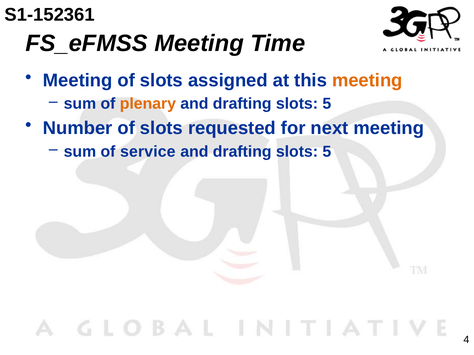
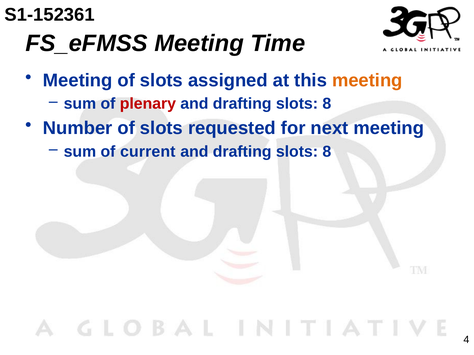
plenary colour: orange -> red
5 at (327, 104): 5 -> 8
service: service -> current
5 at (327, 152): 5 -> 8
